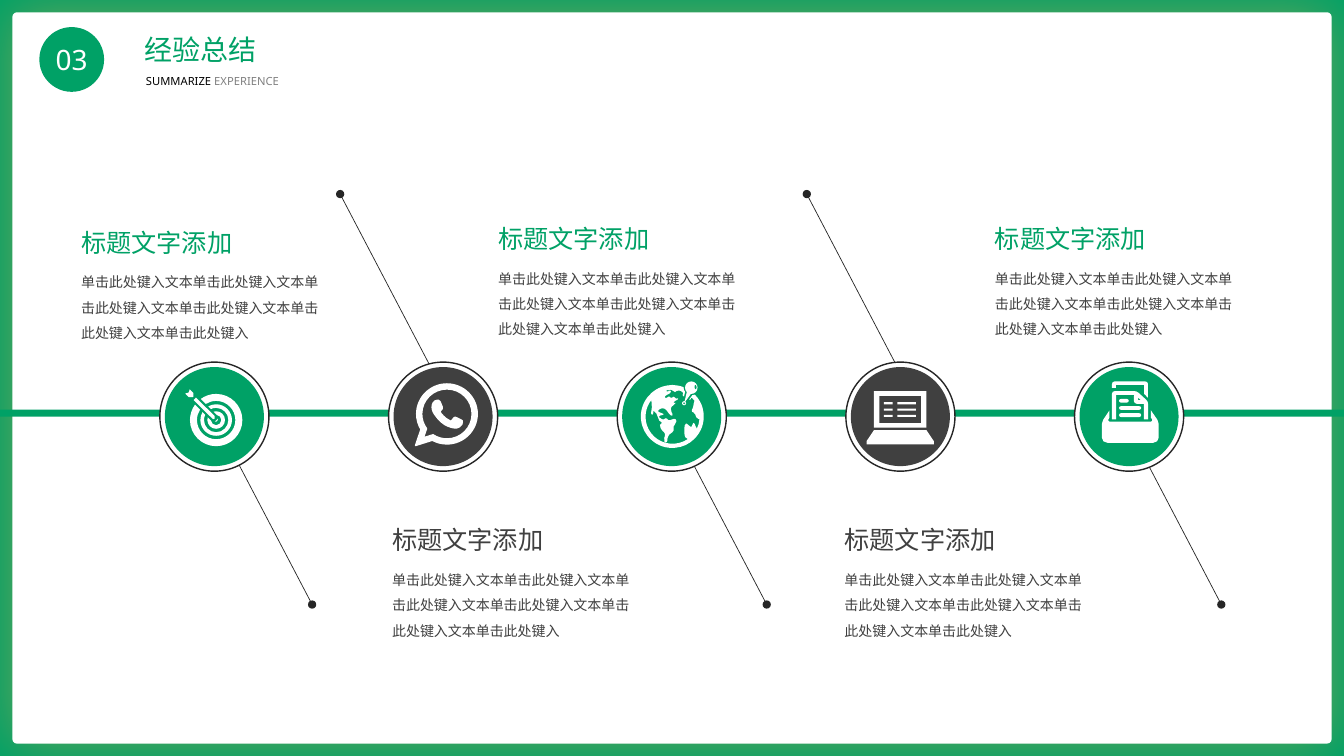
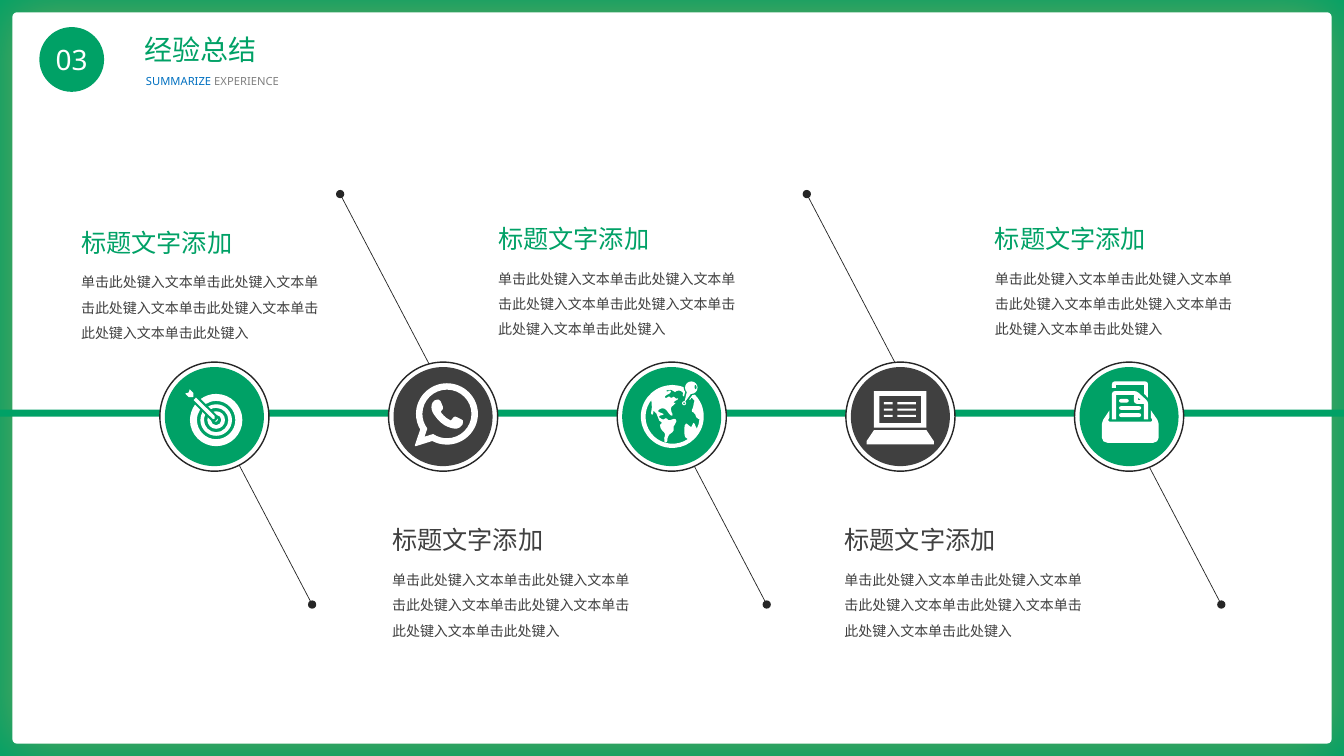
SUMMARIZE colour: black -> blue
